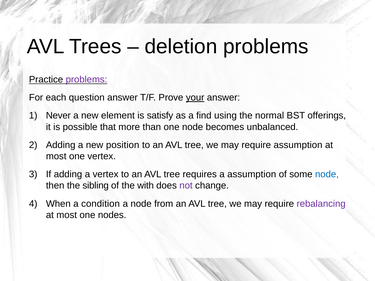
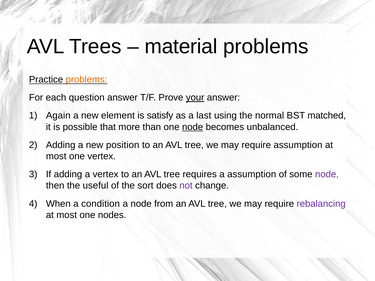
deletion: deletion -> material
problems at (86, 80) colour: purple -> orange
Never: Never -> Again
find: find -> last
offerings: offerings -> matched
node at (193, 127) underline: none -> present
node at (327, 174) colour: blue -> purple
sibling: sibling -> useful
with: with -> sort
